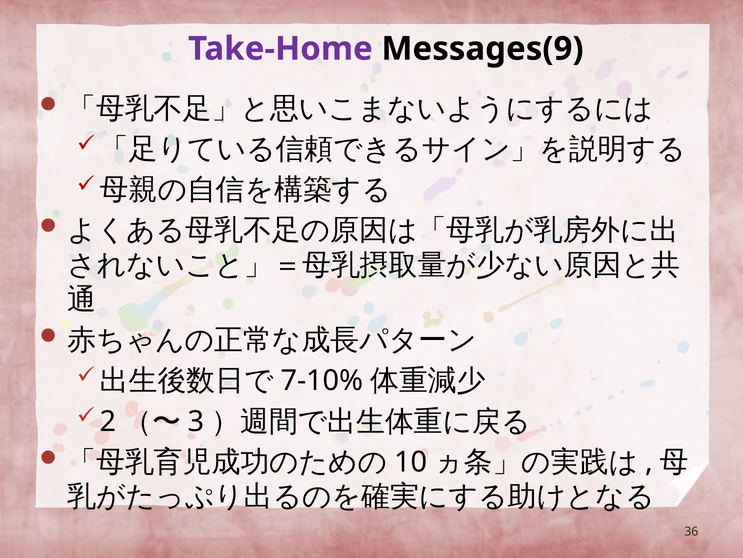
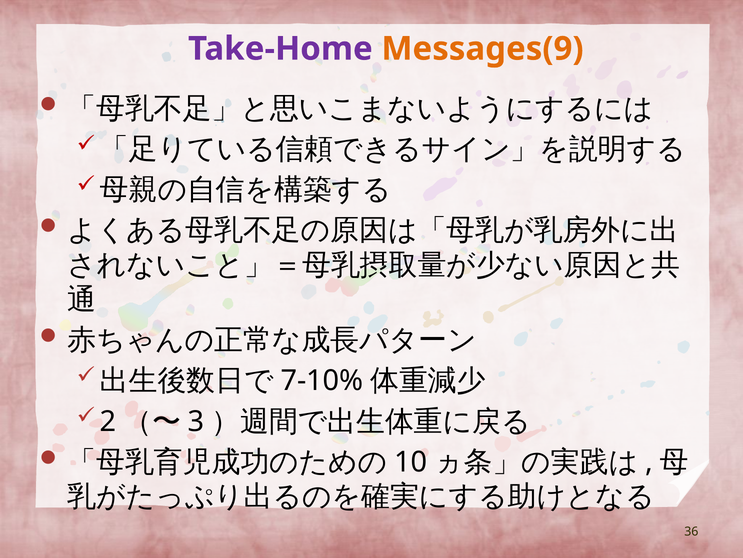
Messages(9 colour: black -> orange
